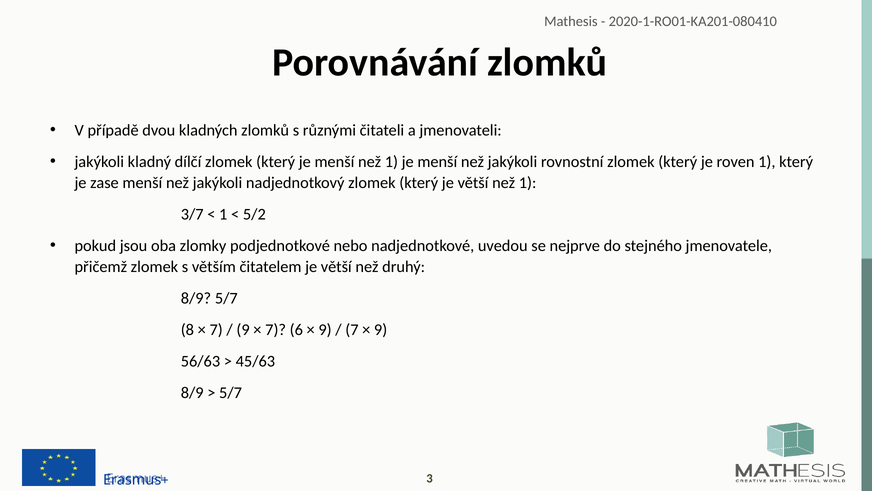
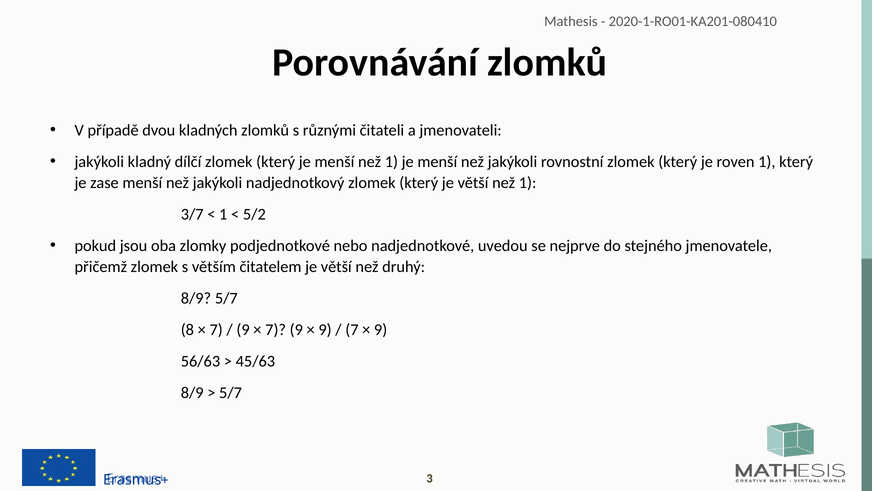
7 6: 6 -> 9
